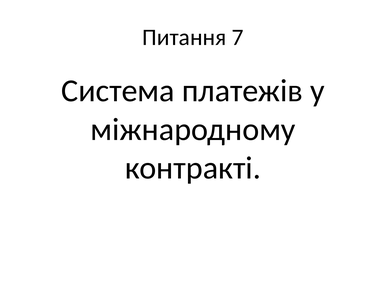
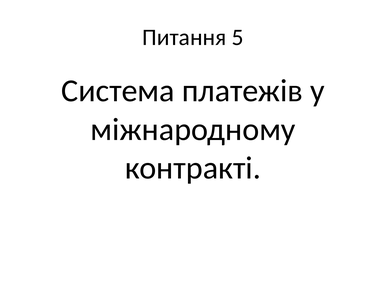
7: 7 -> 5
